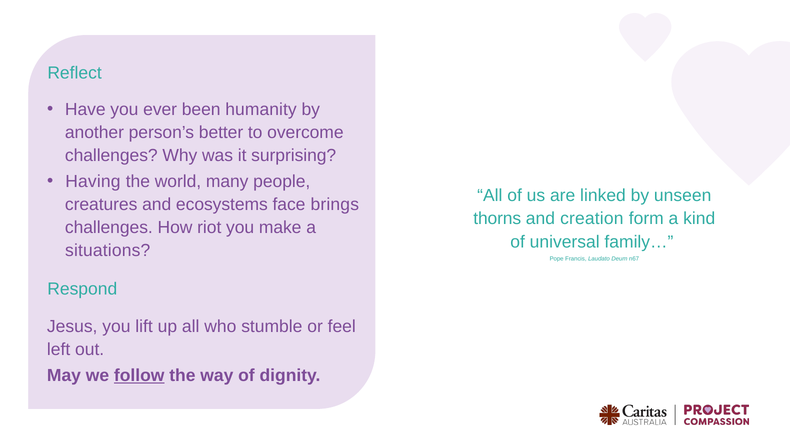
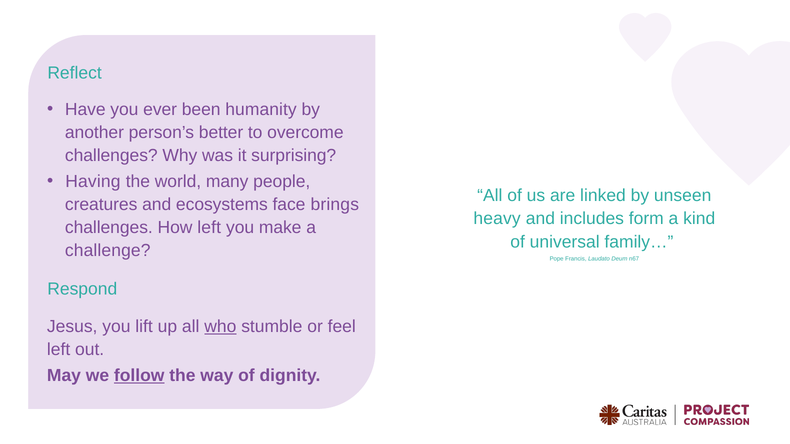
thorns: thorns -> heavy
creation: creation -> includes
How riot: riot -> left
situations: situations -> challenge
who underline: none -> present
